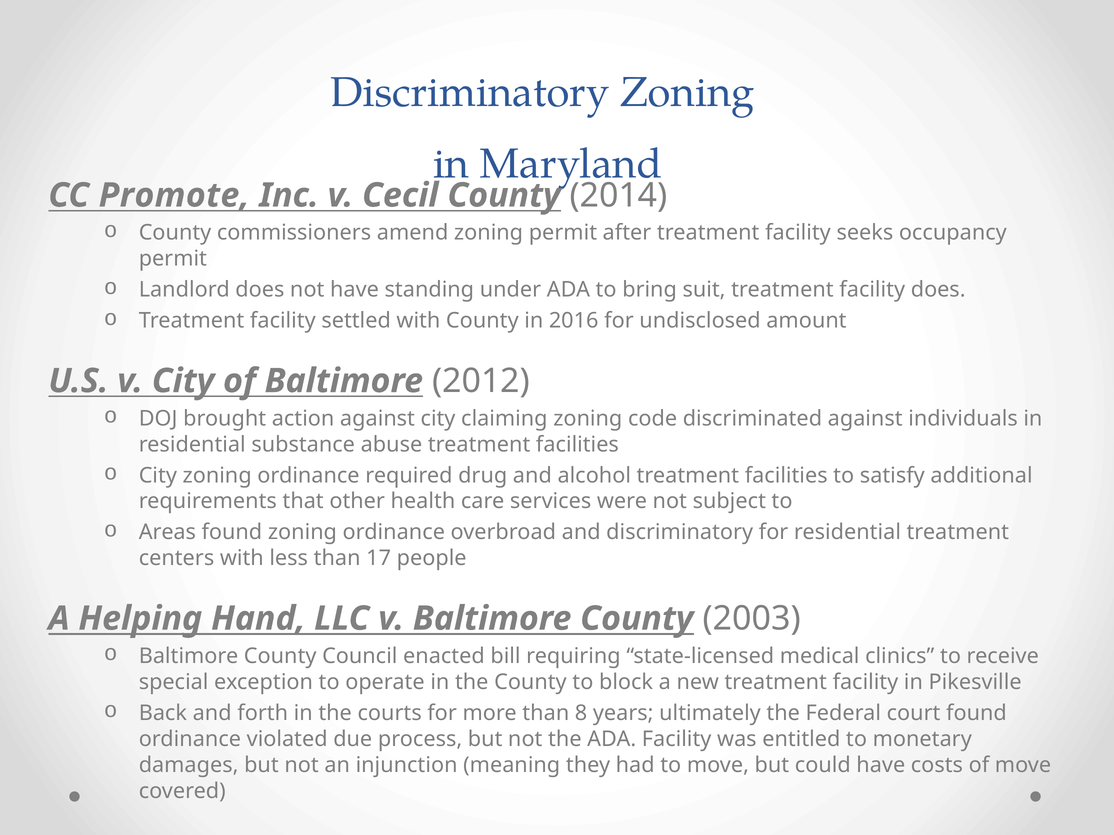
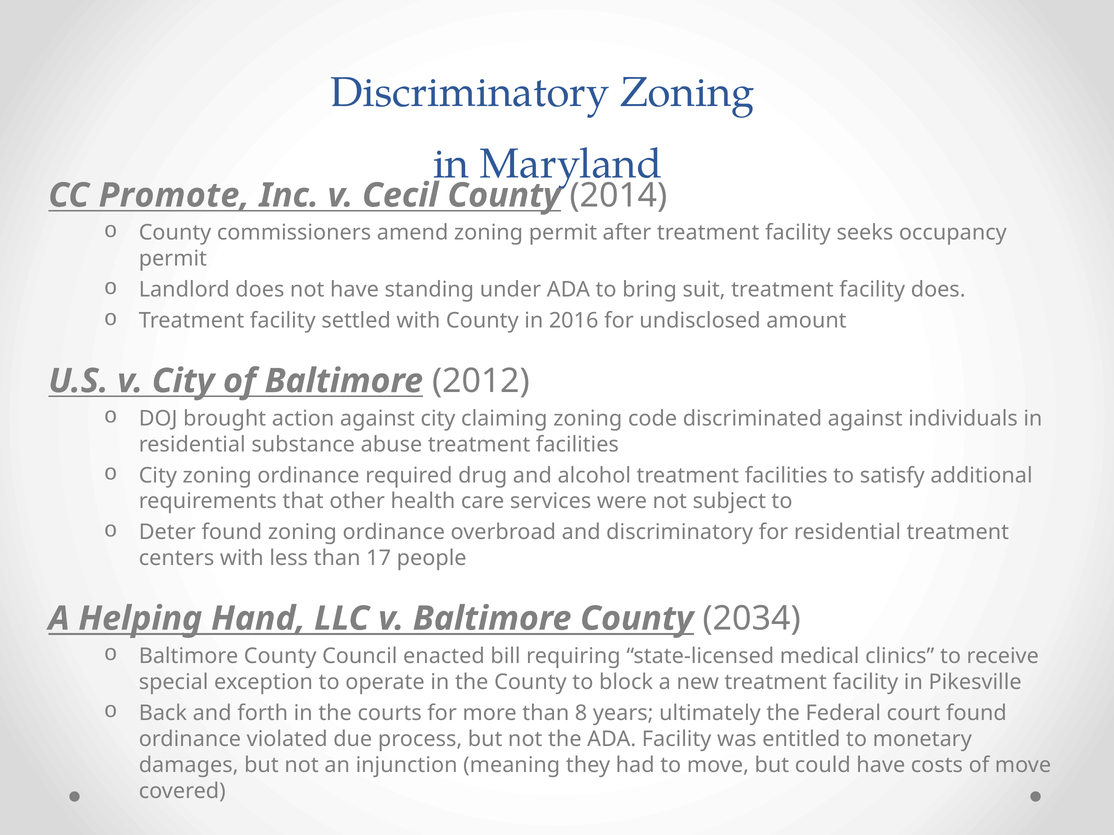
Areas: Areas -> Deter
2003: 2003 -> 2034
